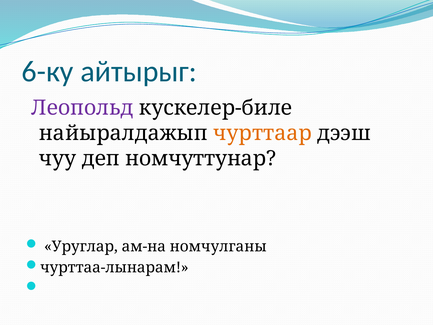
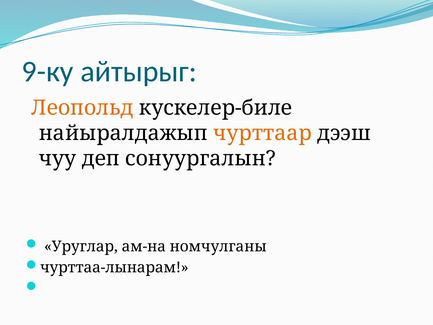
6-ку: 6-ку -> 9-ку
Леопольд colour: purple -> orange
номчуттунар: номчуттунар -> сонуургалын
